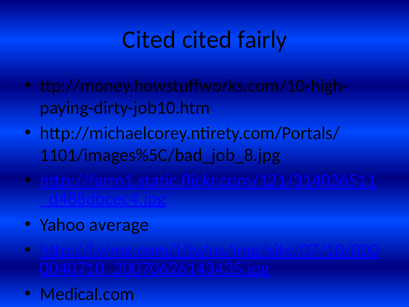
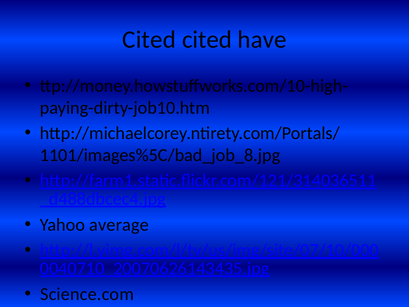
fairly: fairly -> have
Medical.com: Medical.com -> Science.com
